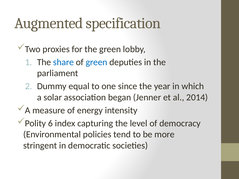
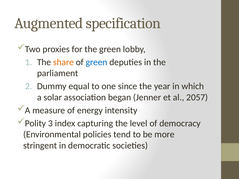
share colour: blue -> orange
2014: 2014 -> 2057
6: 6 -> 3
